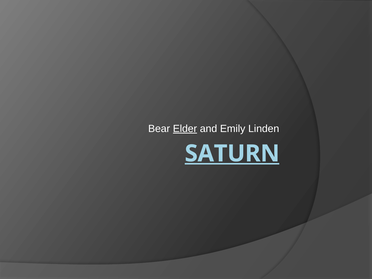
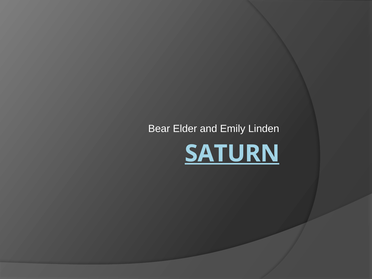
Elder underline: present -> none
